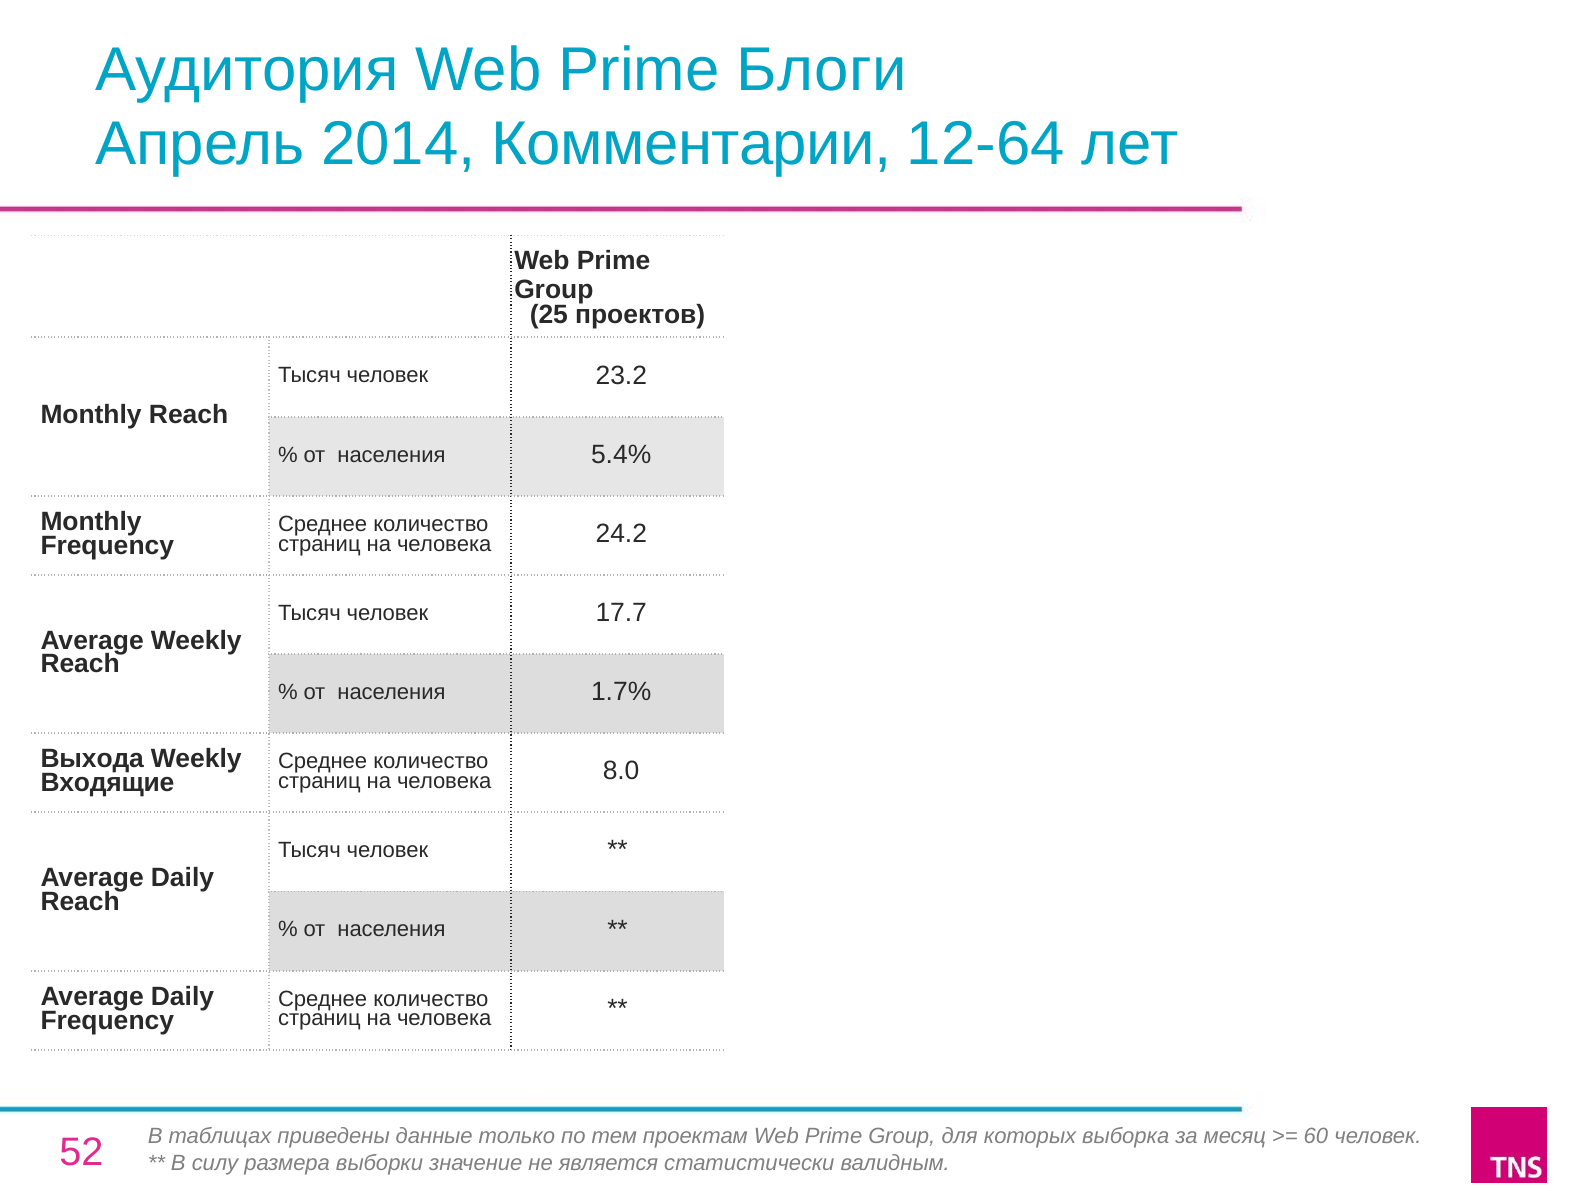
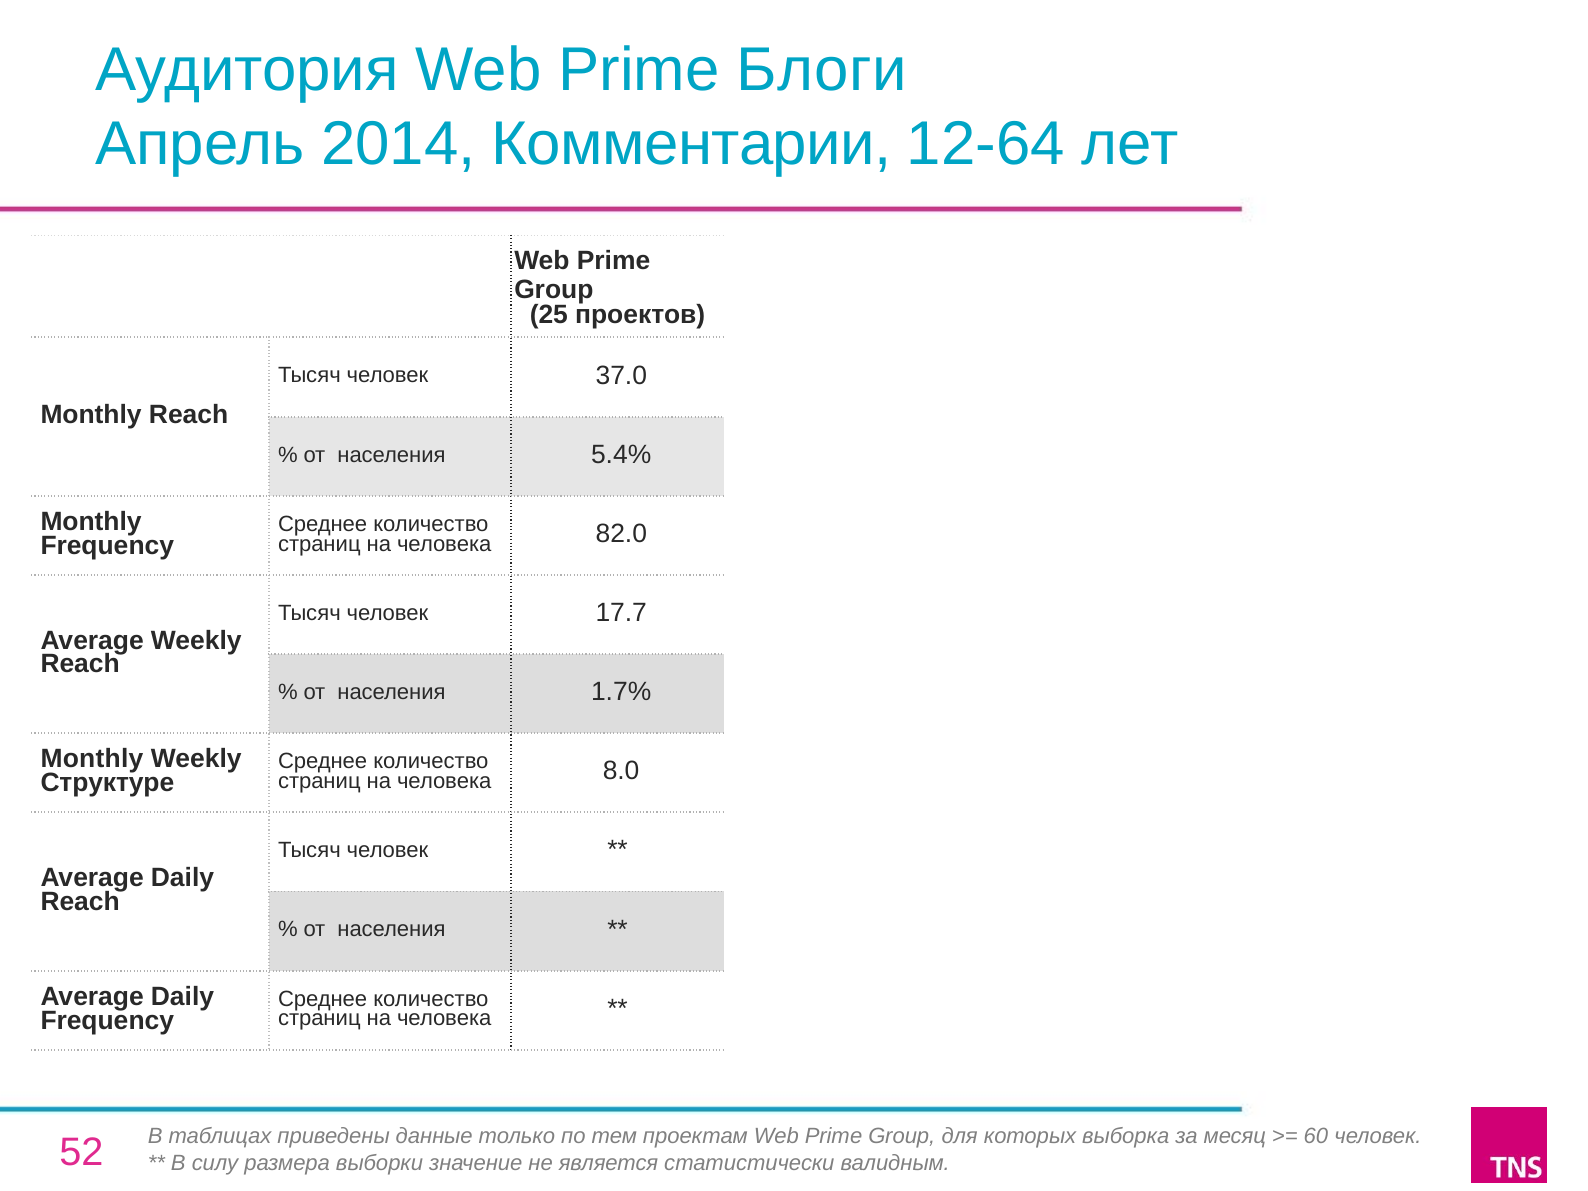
23.2: 23.2 -> 37.0
24.2: 24.2 -> 82.0
Выхода at (92, 759): Выхода -> Monthly
Входящие: Входящие -> Структуре
